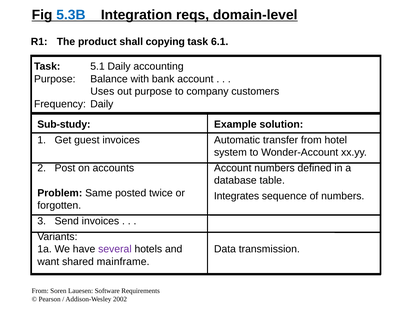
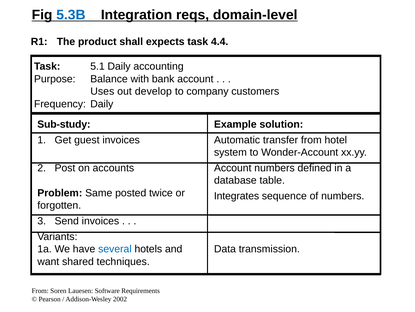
copying: copying -> expects
6.1: 6.1 -> 4.4
out purpose: purpose -> develop
several colour: purple -> blue
mainframe: mainframe -> techniques
